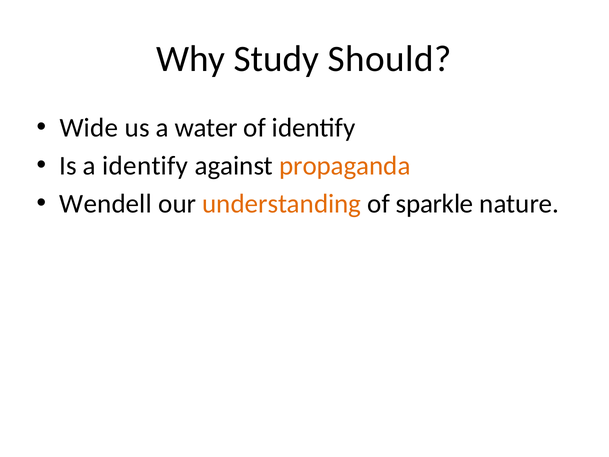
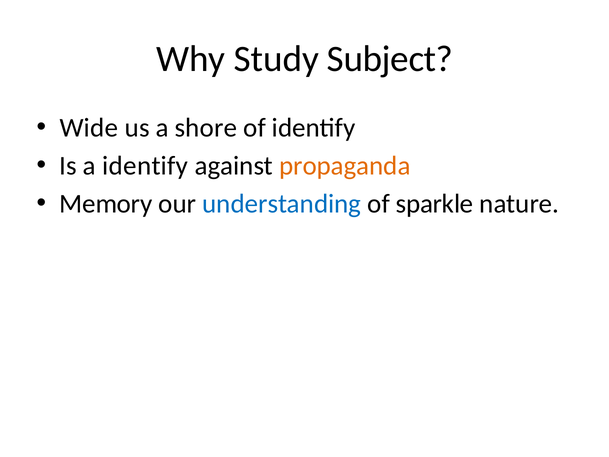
Should: Should -> Subject
water: water -> shore
Wendell: Wendell -> Memory
understanding colour: orange -> blue
